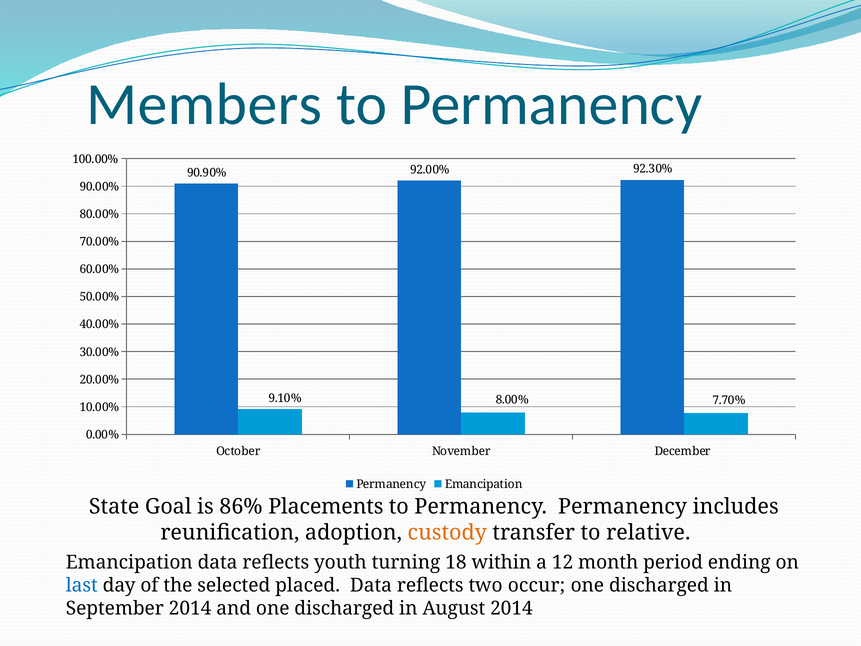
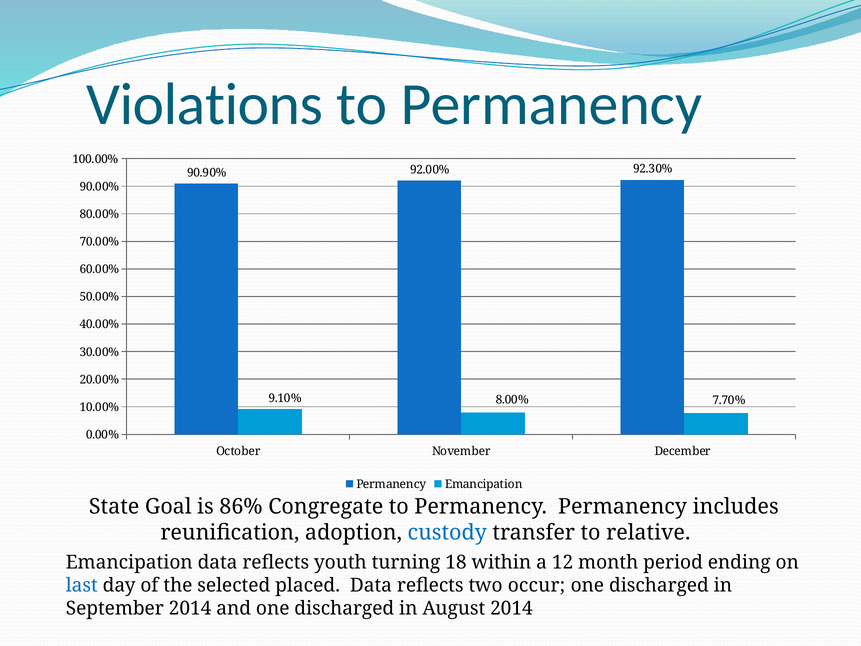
Members: Members -> Violations
Placements: Placements -> Congregate
custody colour: orange -> blue
